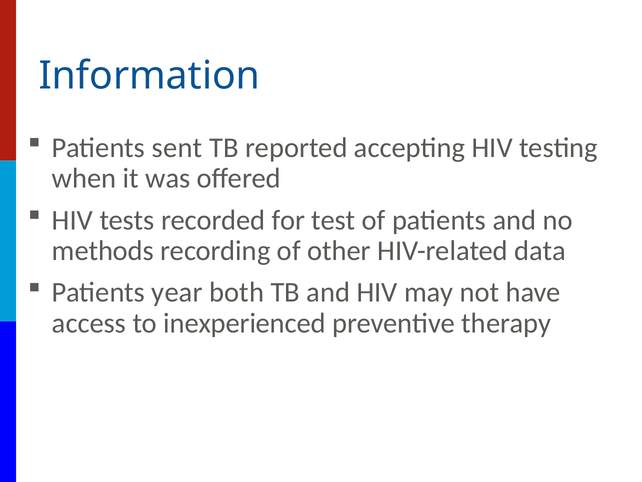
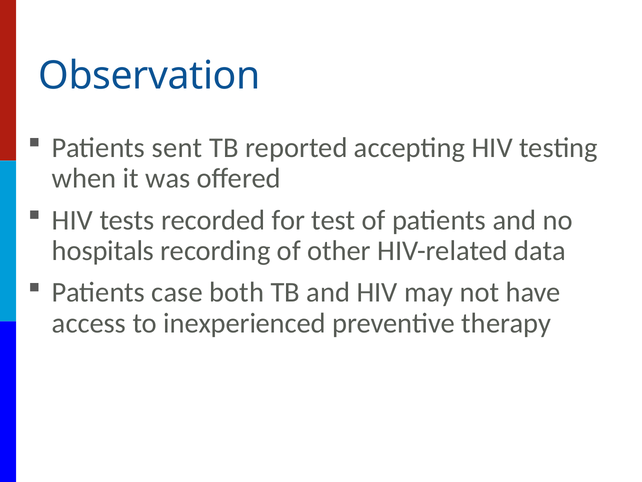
Information: Information -> Observation
methods: methods -> hospitals
year: year -> case
